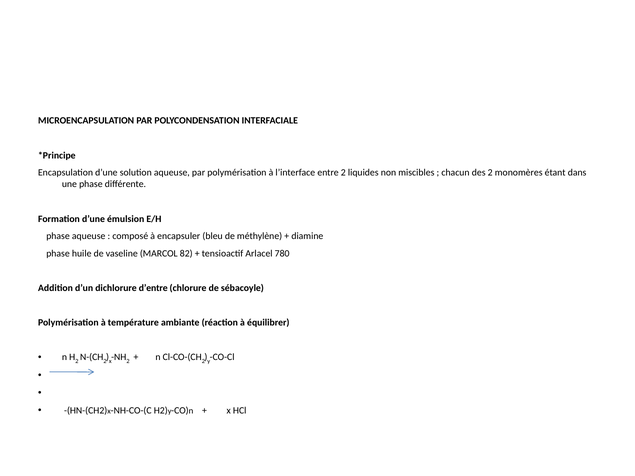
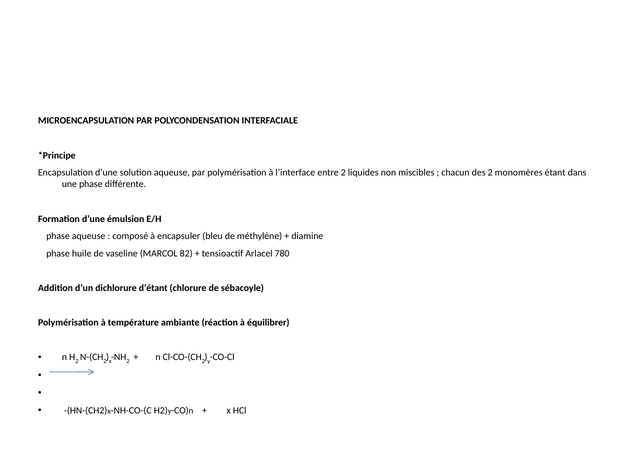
d’entre: d’entre -> d’étant
